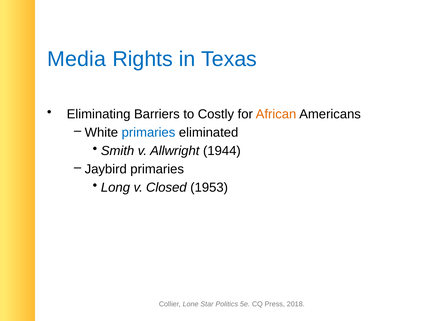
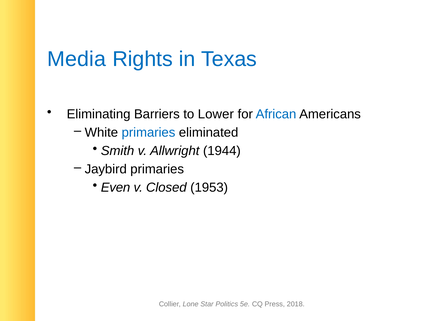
Costly: Costly -> Lower
African colour: orange -> blue
Long: Long -> Even
